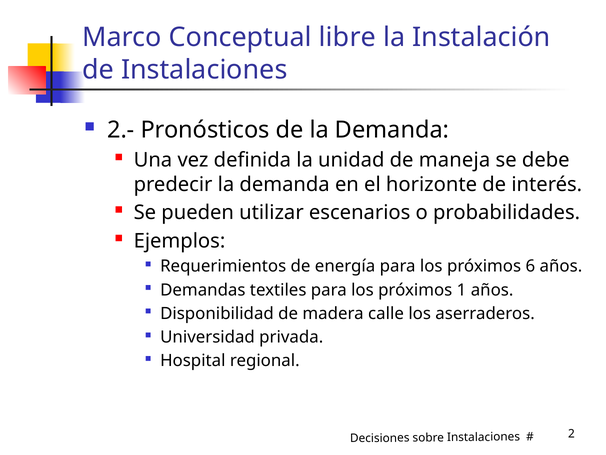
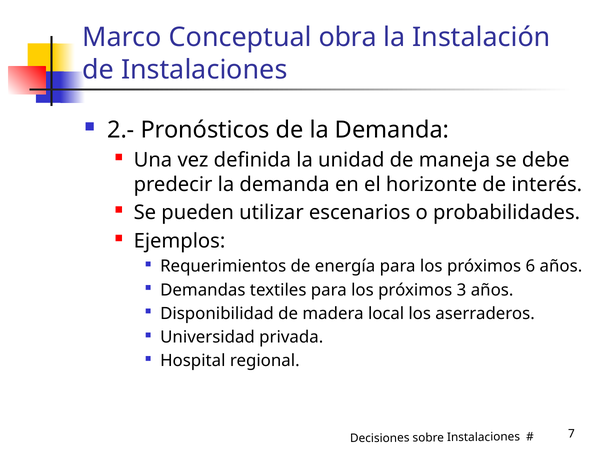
libre: libre -> obra
1: 1 -> 3
calle: calle -> local
2: 2 -> 7
